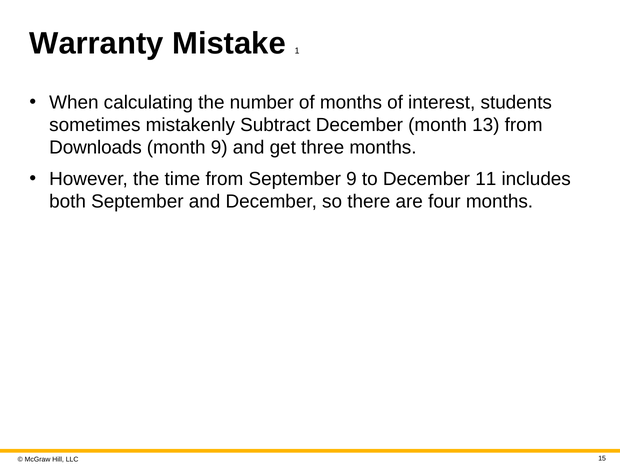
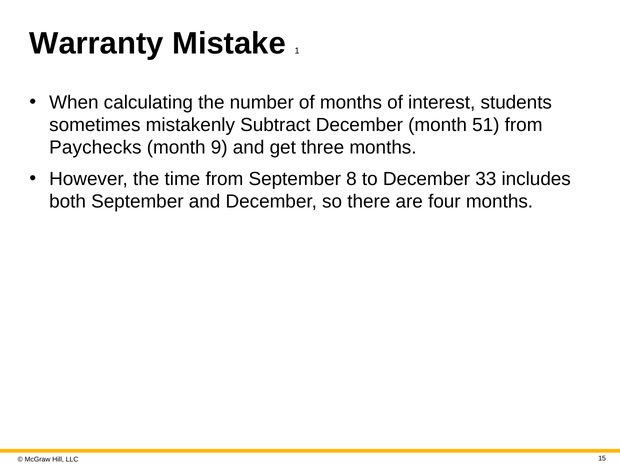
13: 13 -> 51
Downloads: Downloads -> Paychecks
September 9: 9 -> 8
11: 11 -> 33
